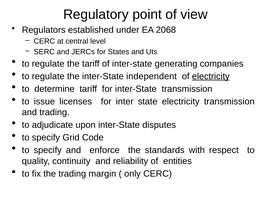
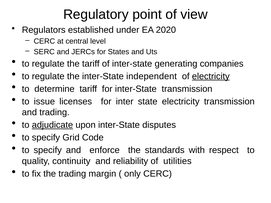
2068: 2068 -> 2020
adjudicate underline: none -> present
entities: entities -> utilities
